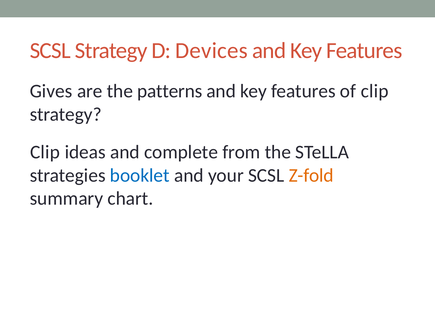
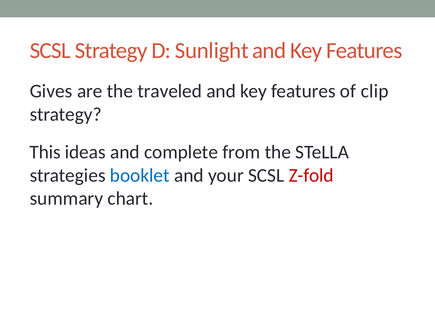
Devices: Devices -> Sunlight
patterns: patterns -> traveled
Clip at (45, 152): Clip -> This
Z-fold colour: orange -> red
